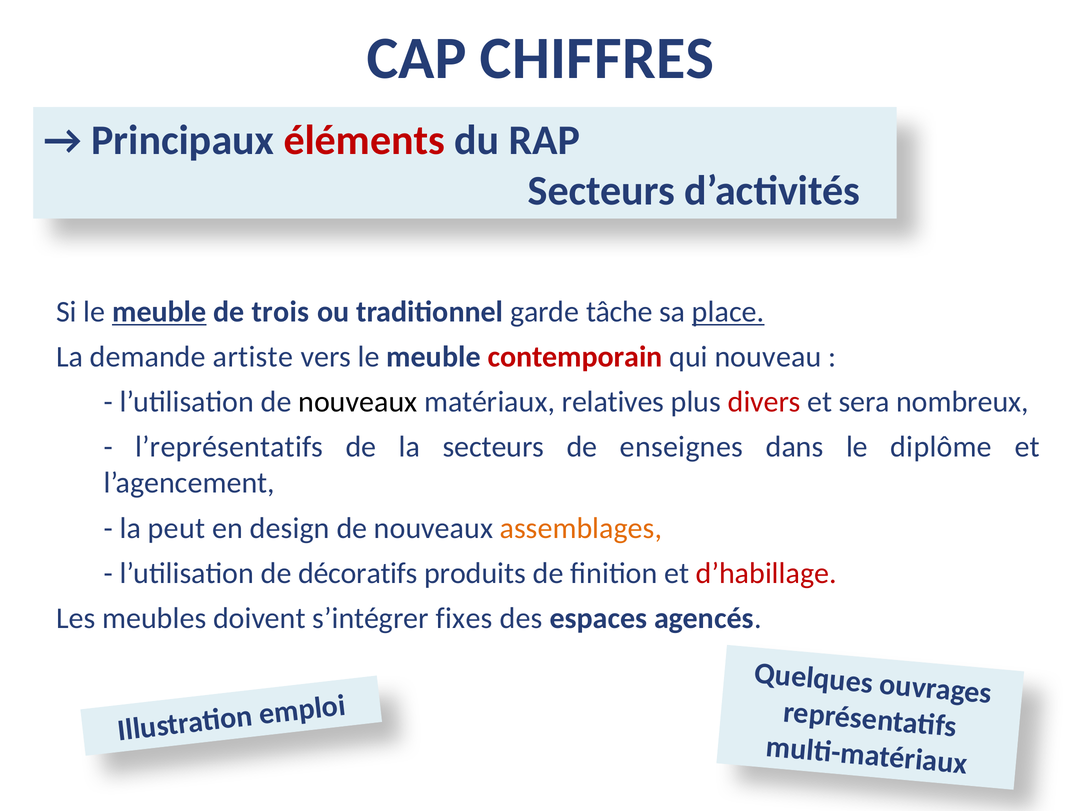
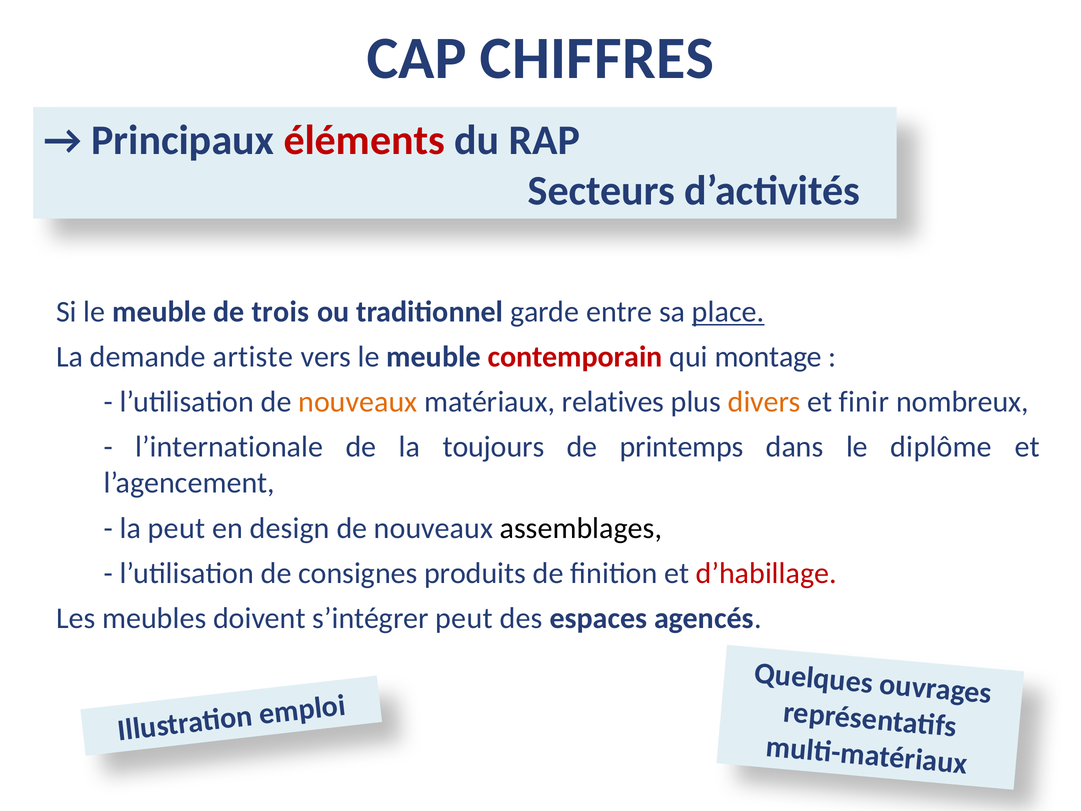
meuble at (159, 312) underline: present -> none
tâche: tâche -> entre
nouveau: nouveau -> montage
nouveaux at (358, 402) colour: black -> orange
divers colour: red -> orange
sera: sera -> finir
l’représentatifs: l’représentatifs -> l’internationale
la secteurs: secteurs -> toujours
enseignes: enseignes -> printemps
assemblages colour: orange -> black
décoratifs: décoratifs -> consignes
s’intégrer fixes: fixes -> peut
